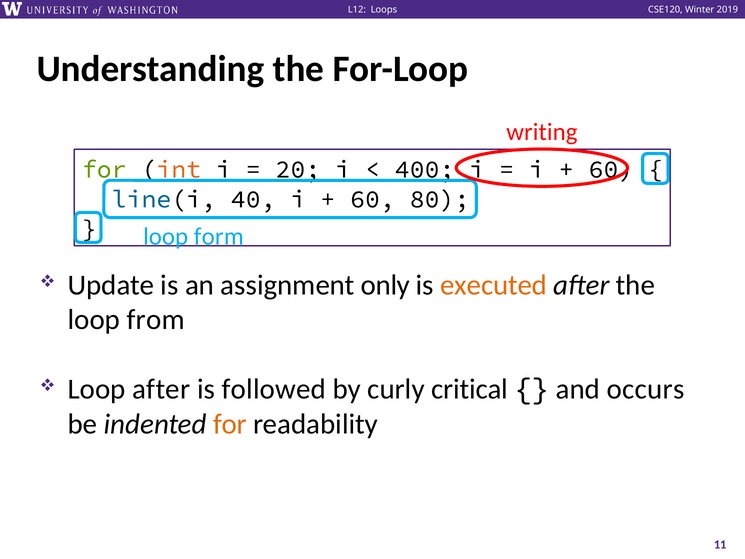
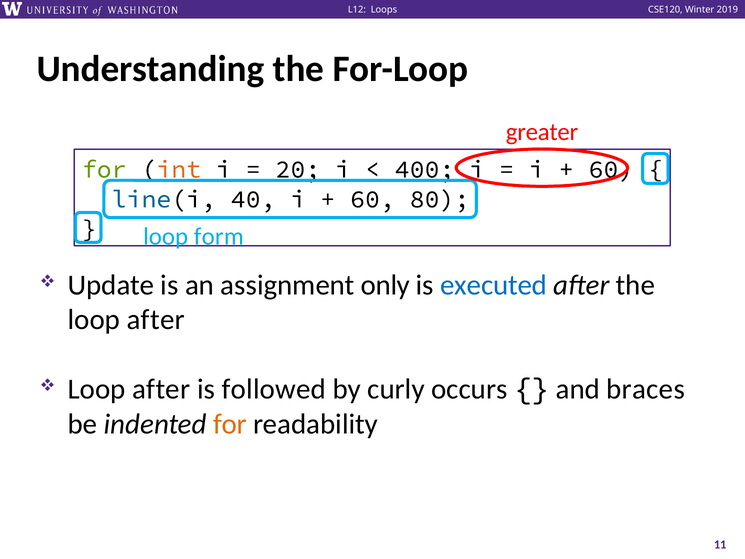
writing: writing -> greater
executed colour: orange -> blue
from at (156, 320): from -> after
critical: critical -> occurs
occurs: occurs -> braces
